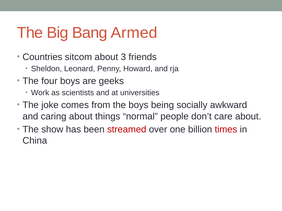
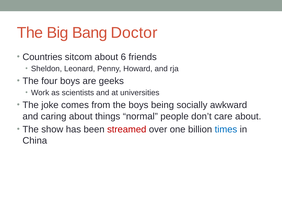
Armed: Armed -> Doctor
3: 3 -> 6
times colour: red -> blue
